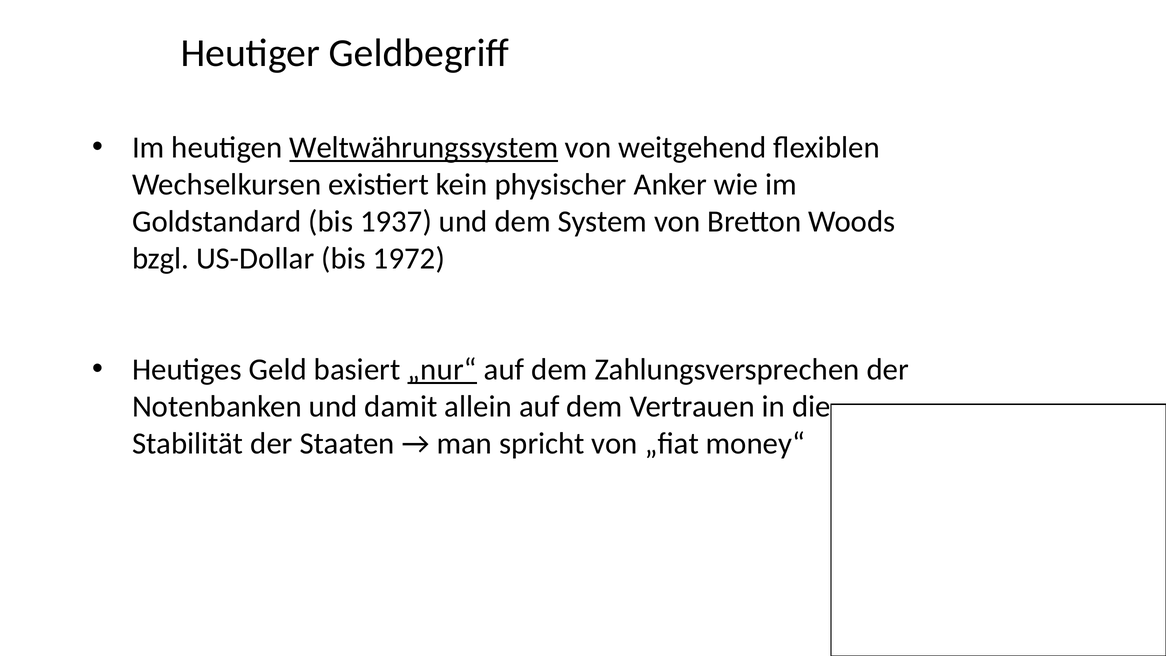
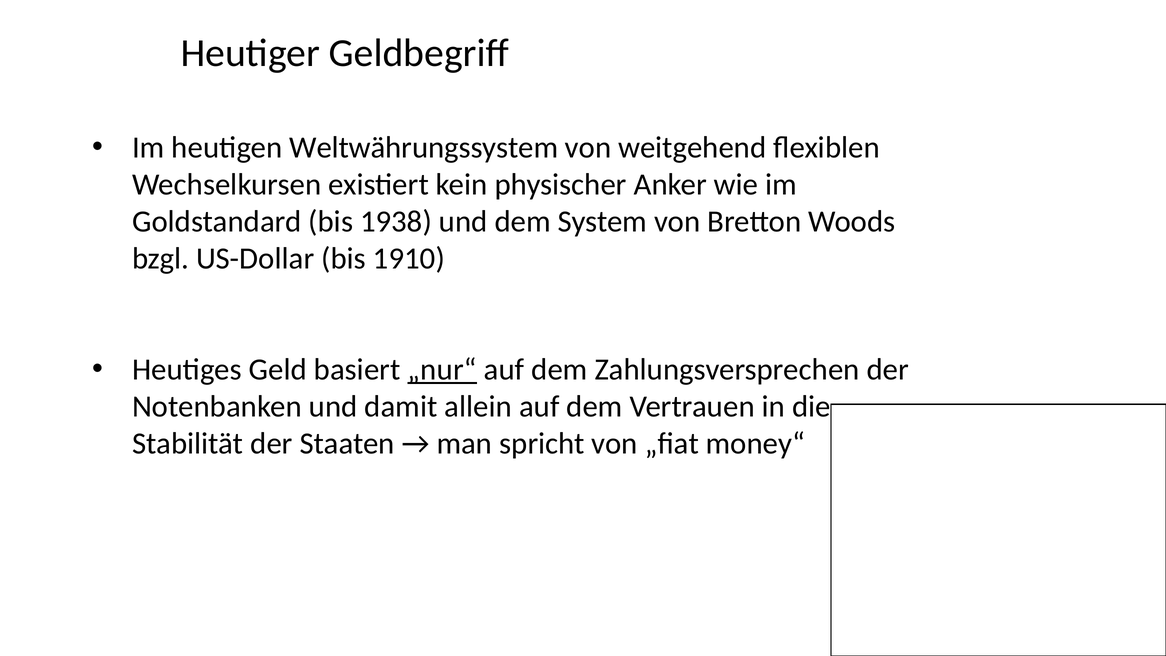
Weltwährungssystem underline: present -> none
1937: 1937 -> 1938
1972: 1972 -> 1910
